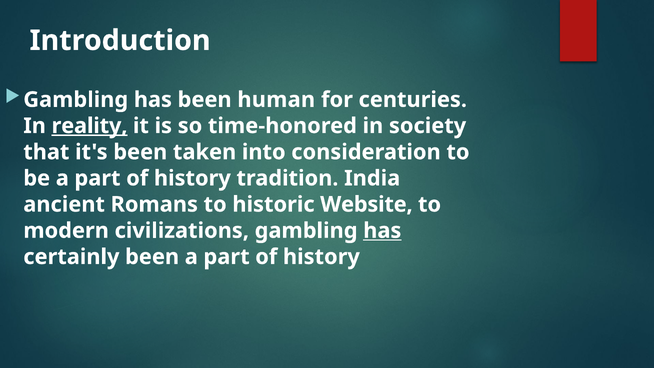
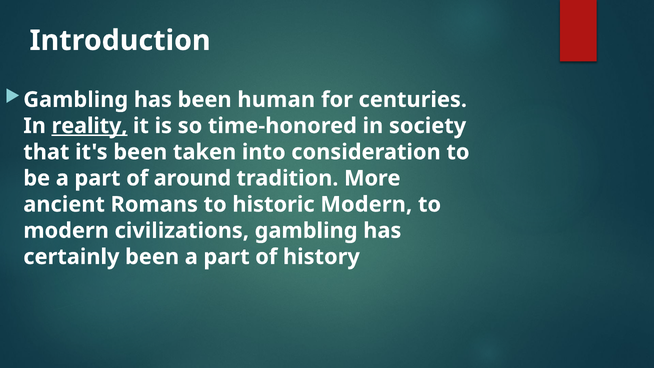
history at (192, 178): history -> around
India: India -> More
historic Website: Website -> Modern
has at (382, 231) underline: present -> none
